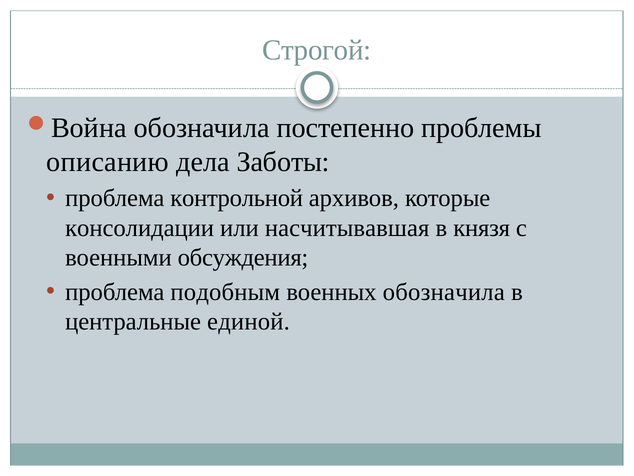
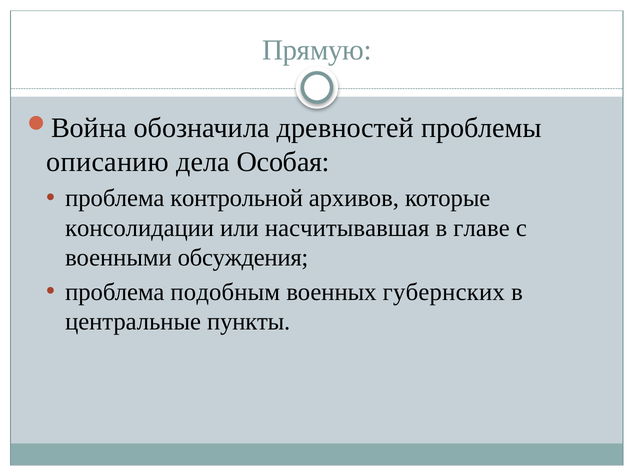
Строгой: Строгой -> Прямую
постепенно: постепенно -> древностей
Заботы: Заботы -> Особая
князя: князя -> главе
военных обозначила: обозначила -> губернских
единой: единой -> пункты
